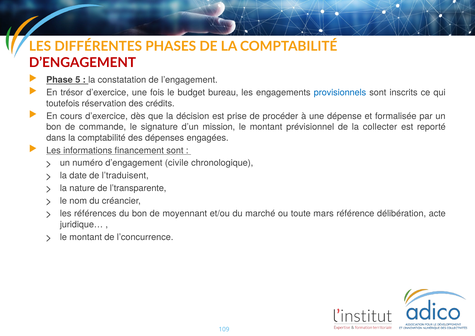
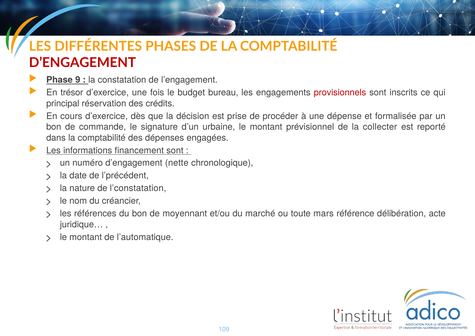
5: 5 -> 9
provisionnels colour: blue -> red
toutefois: toutefois -> principal
mission: mission -> urbaine
civile: civile -> nette
l’traduisent: l’traduisent -> l’précédent
l’transparente: l’transparente -> l’constatation
l’concurrence: l’concurrence -> l’automatique
